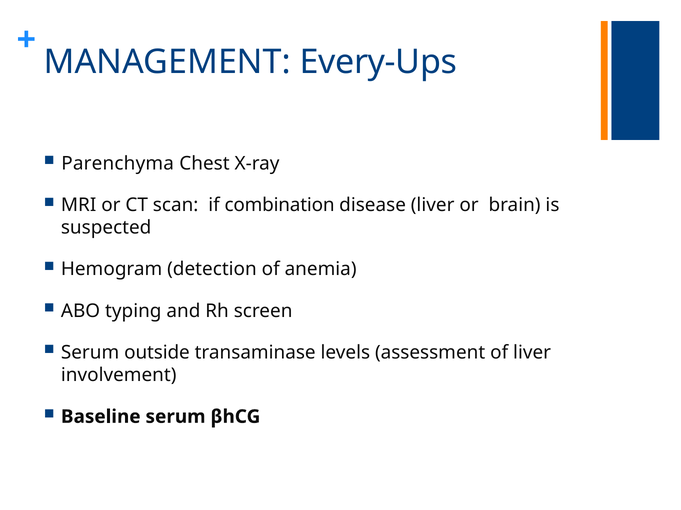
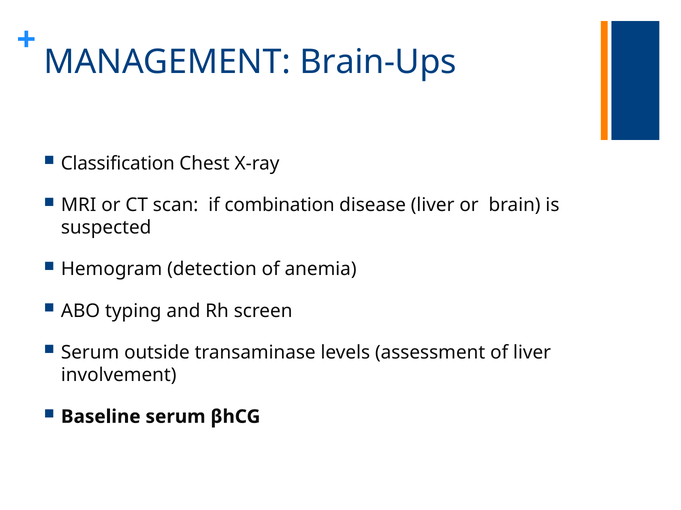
Every-Ups: Every-Ups -> Brain-Ups
Parenchyma: Parenchyma -> Classification
